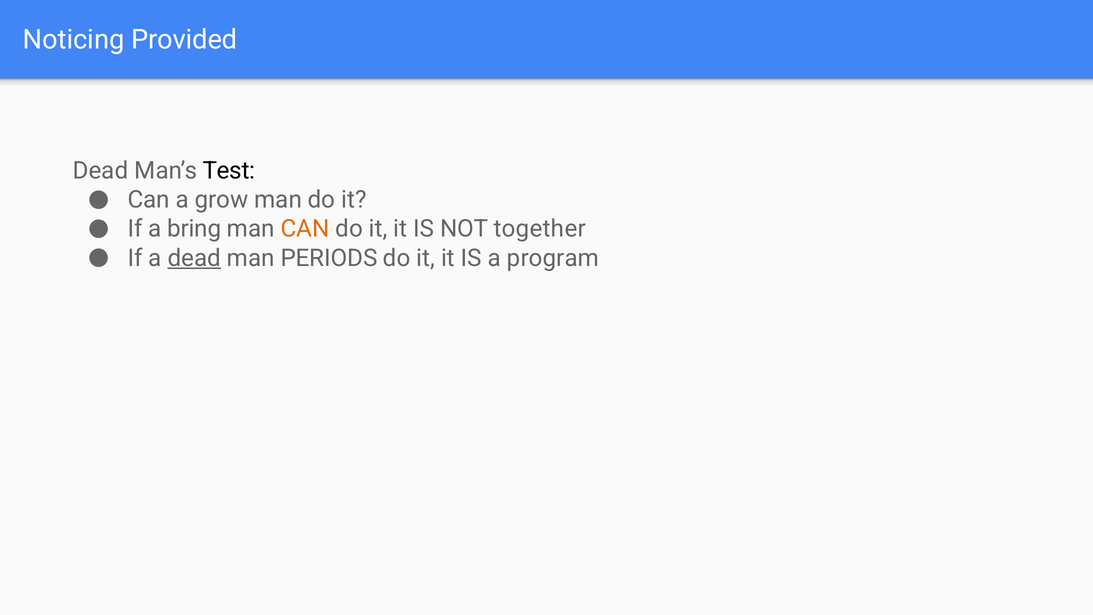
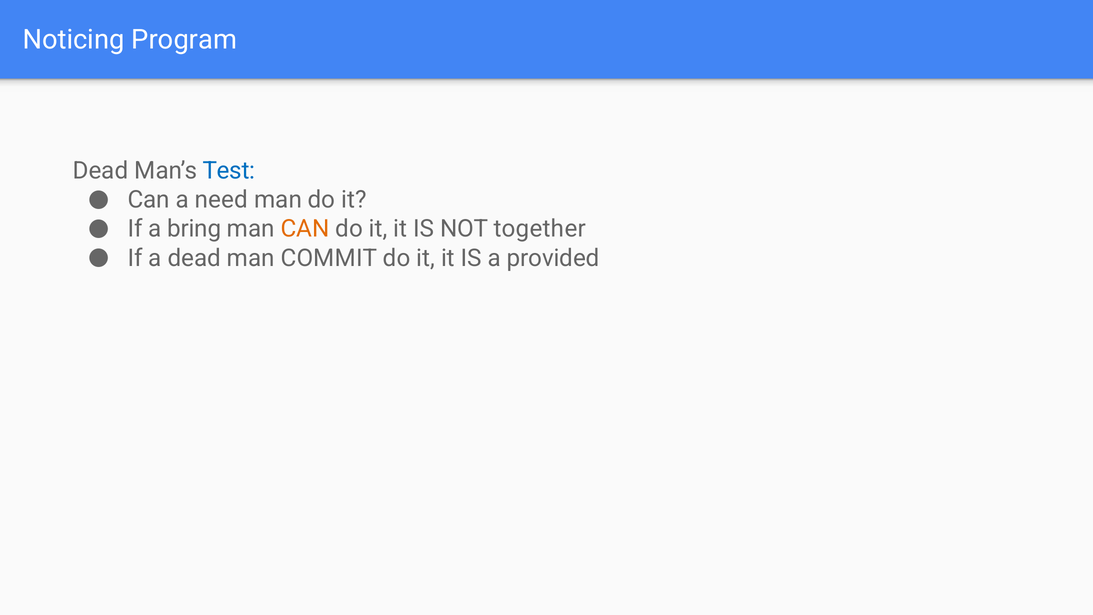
Provided: Provided -> Program
Test colour: black -> blue
grow: grow -> need
dead at (194, 258) underline: present -> none
PERIODS: PERIODS -> COMMIT
program: program -> provided
